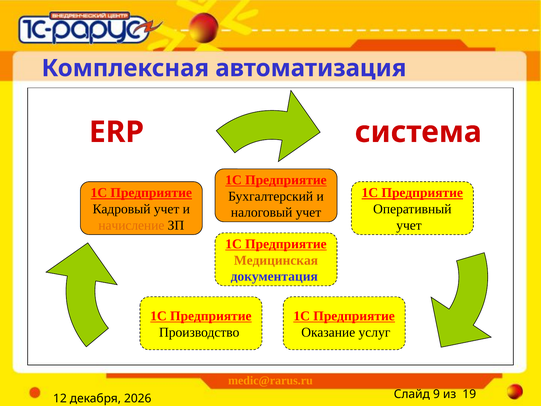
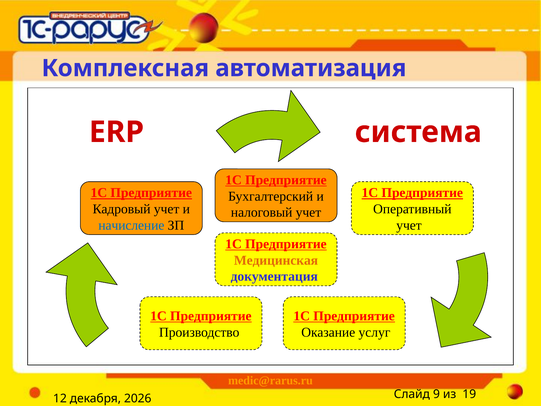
начисление colour: orange -> blue
